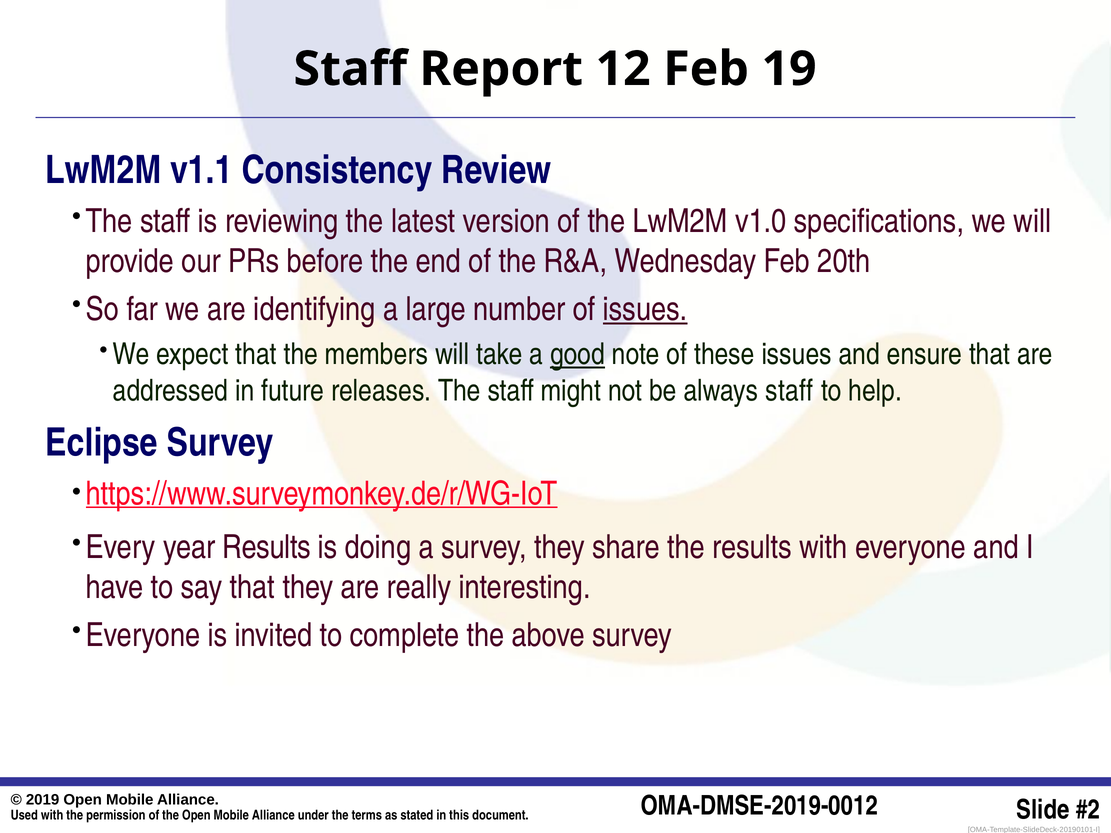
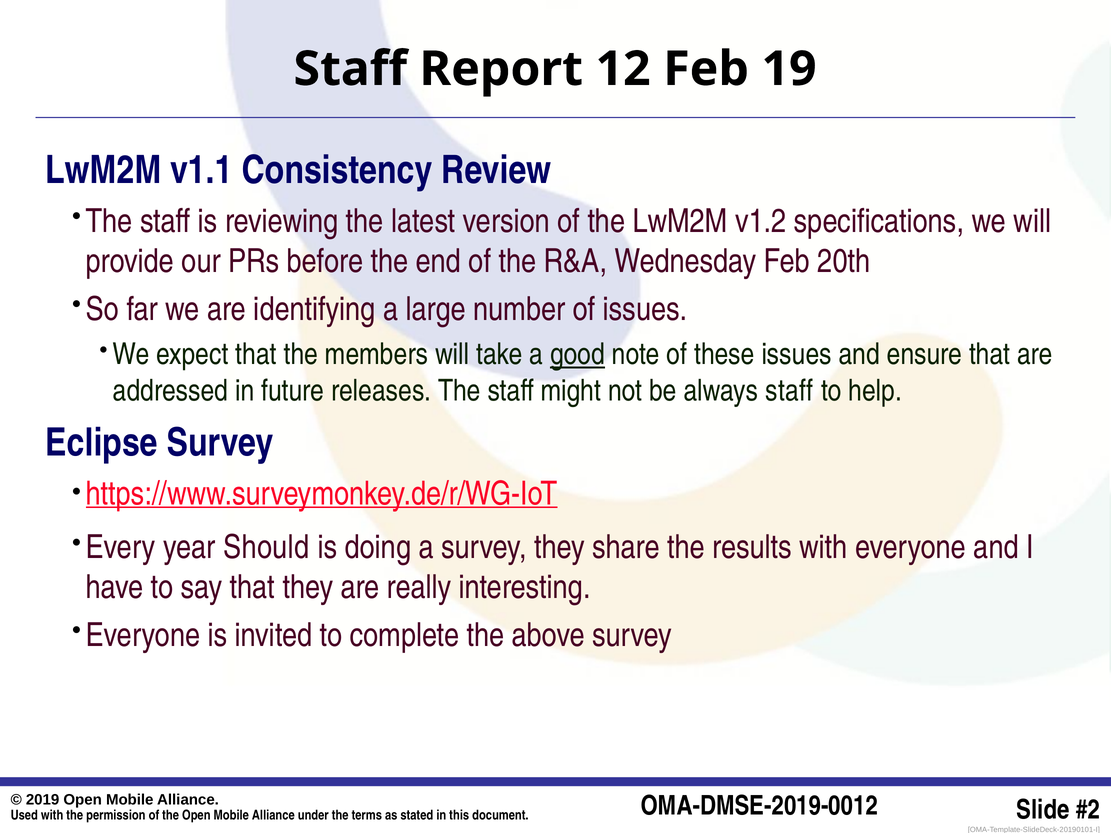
v1.0: v1.0 -> v1.2
issues at (645, 309) underline: present -> none
year Results: Results -> Should
